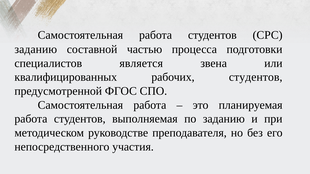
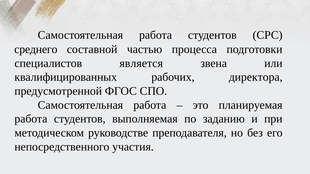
заданию at (36, 49): заданию -> среднего
рабочих студентов: студентов -> директора
